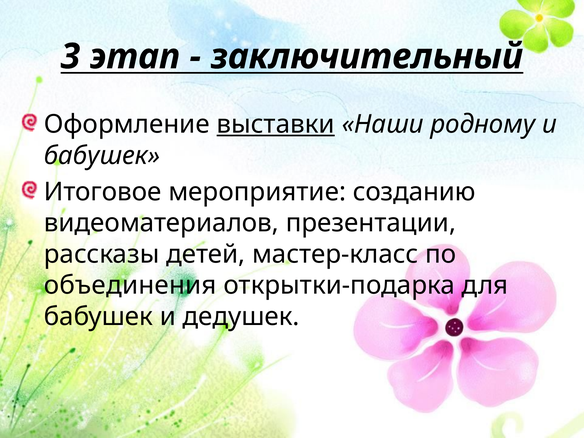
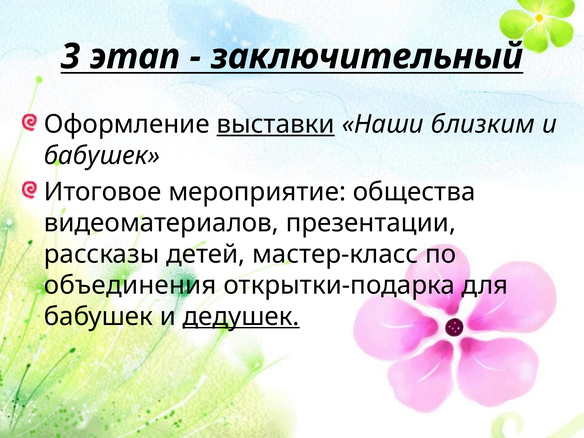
родному: родному -> близким
созданию: созданию -> общества
дедушек underline: none -> present
